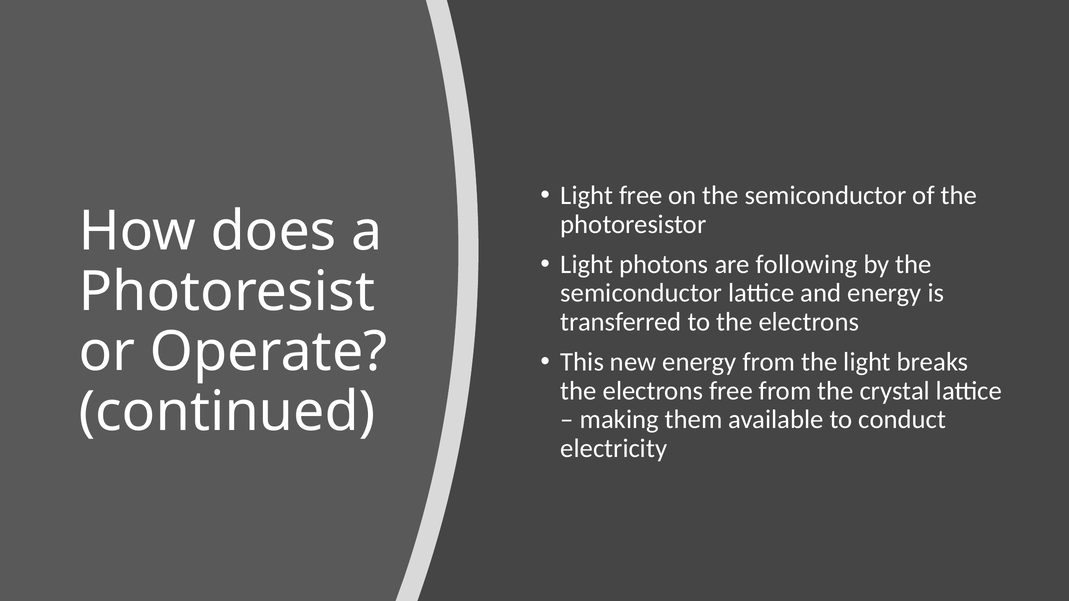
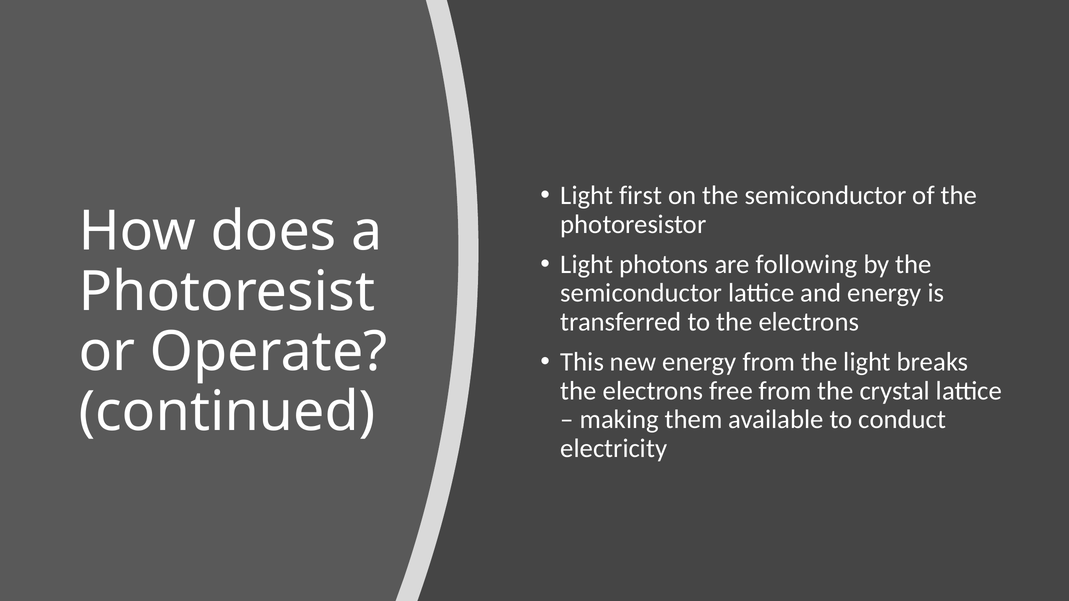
Light free: free -> first
